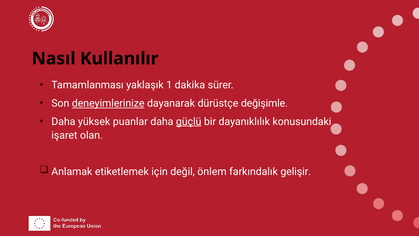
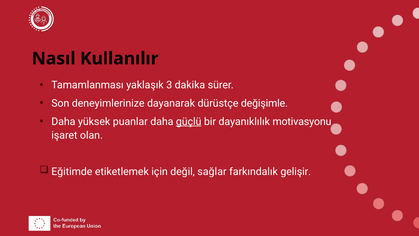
1: 1 -> 3
deneyimlerinize underline: present -> none
konusundaki: konusundaki -> motivasyonu
Anlamak: Anlamak -> Eğitimde
önlem: önlem -> sağlar
